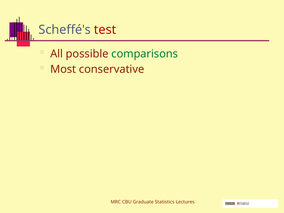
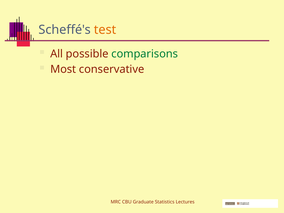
test colour: red -> orange
